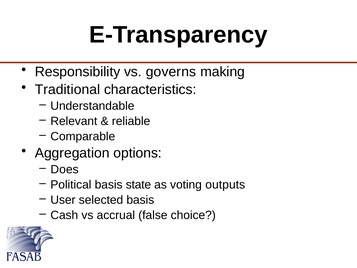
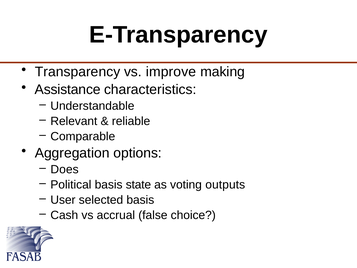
Responsibility: Responsibility -> Transparency
governs: governs -> improve
Traditional: Traditional -> Assistance
